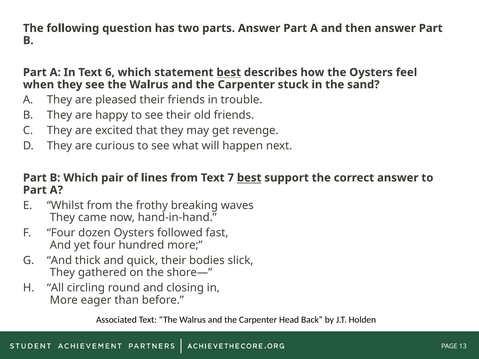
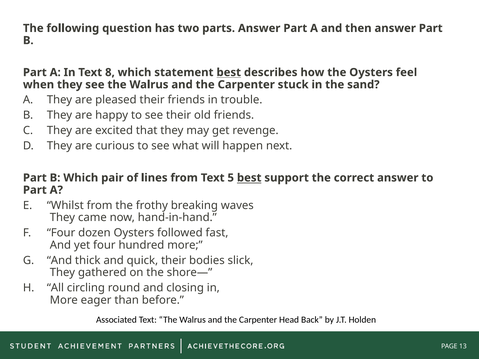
6: 6 -> 8
7: 7 -> 5
